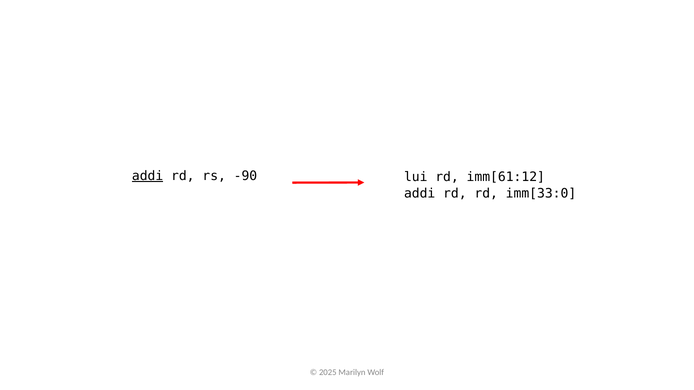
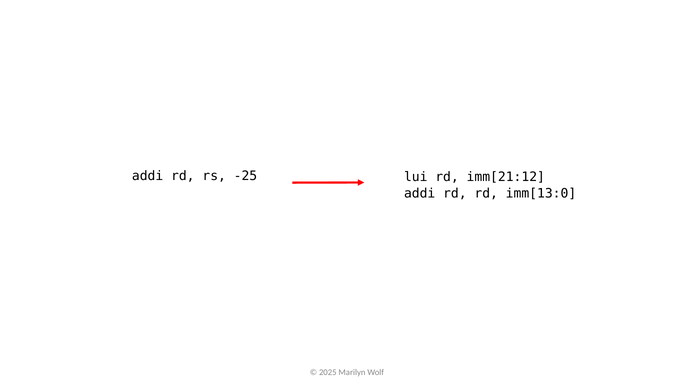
addi at (148, 176) underline: present -> none
-90: -90 -> -25
imm[61:12: imm[61:12 -> imm[21:12
imm[33:0: imm[33:0 -> imm[13:0
